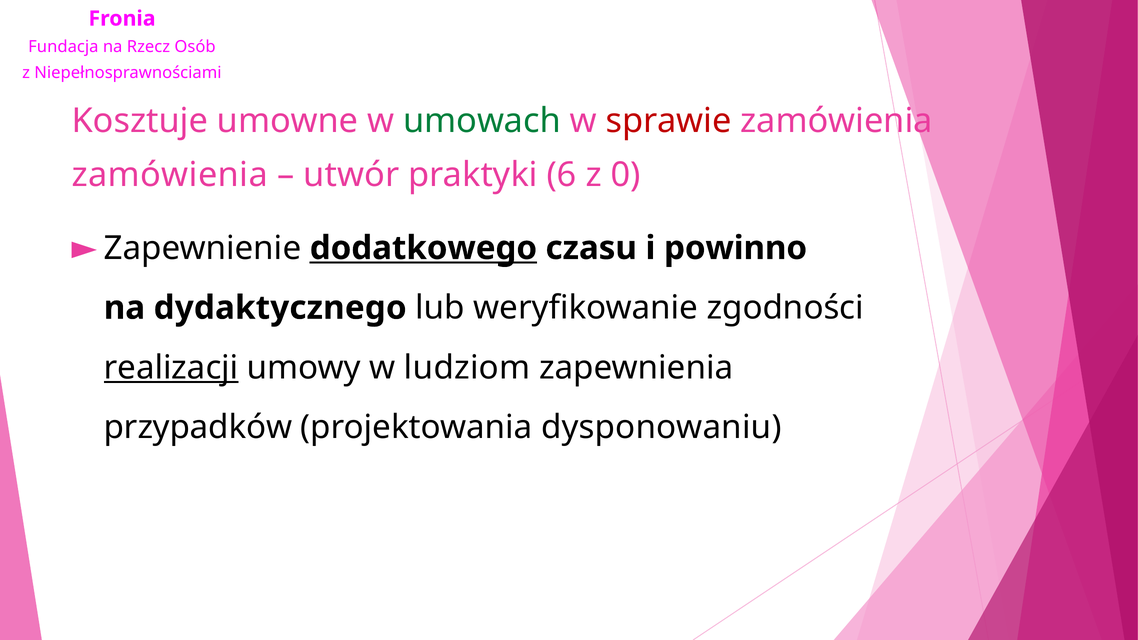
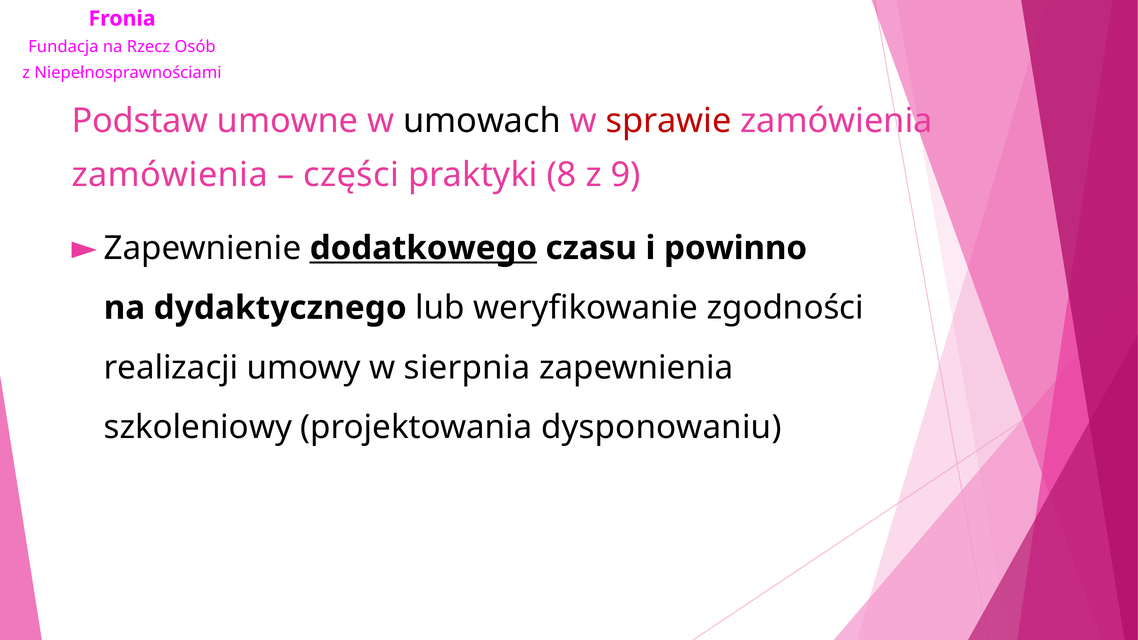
Kosztuje: Kosztuje -> Podstaw
umowach colour: green -> black
utwór: utwór -> części
6: 6 -> 8
0: 0 -> 9
realizacji underline: present -> none
ludziom: ludziom -> sierpnia
przypadków: przypadków -> szkoleniowy
